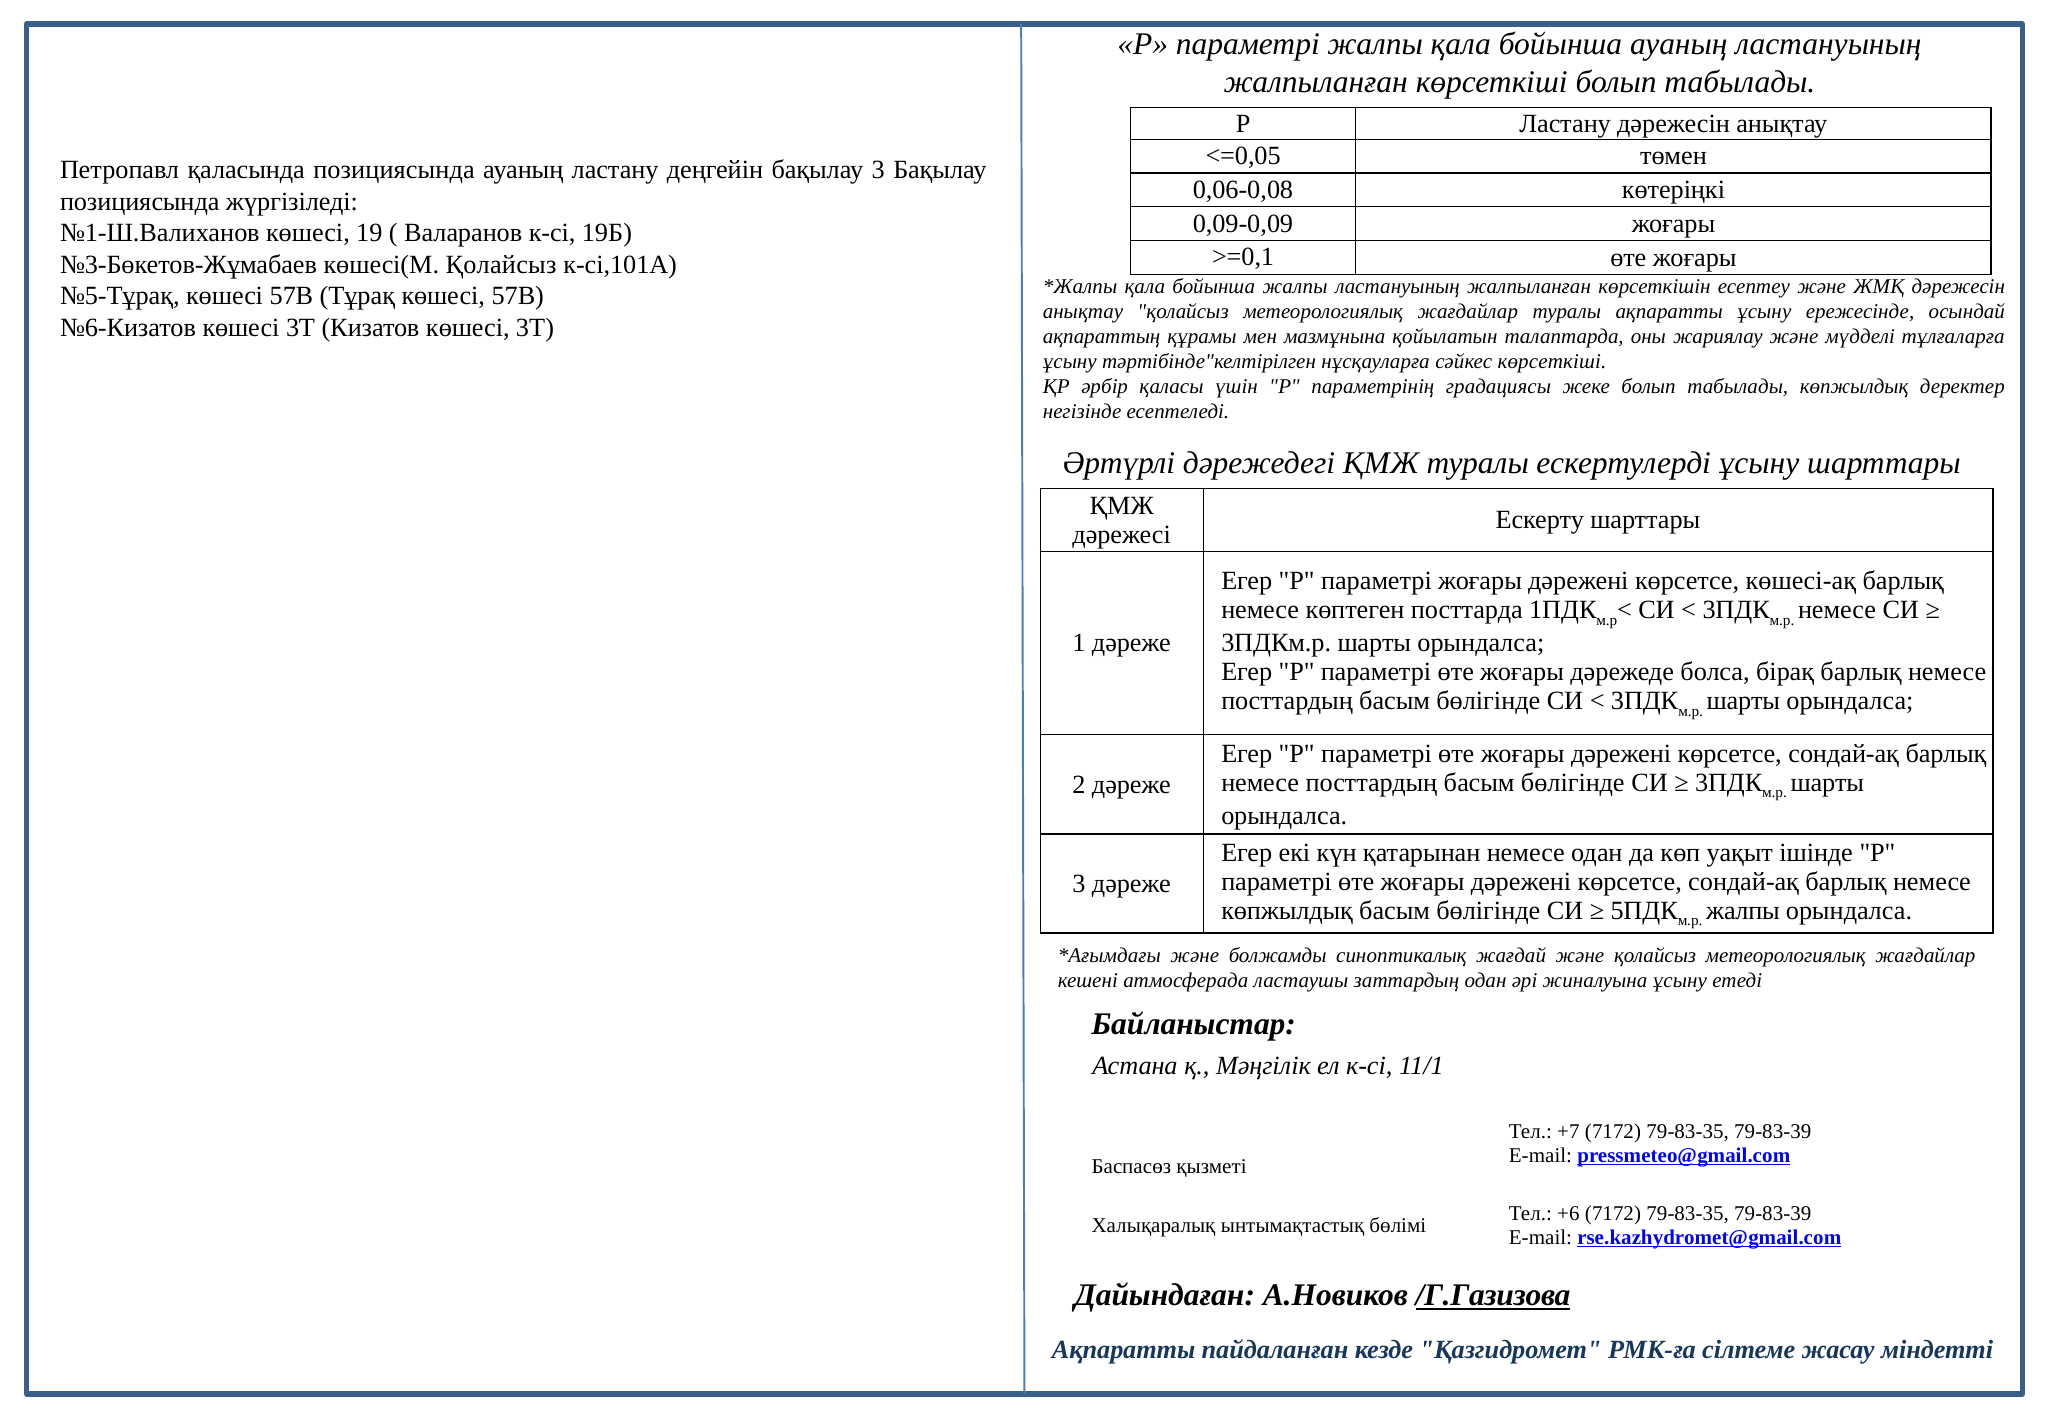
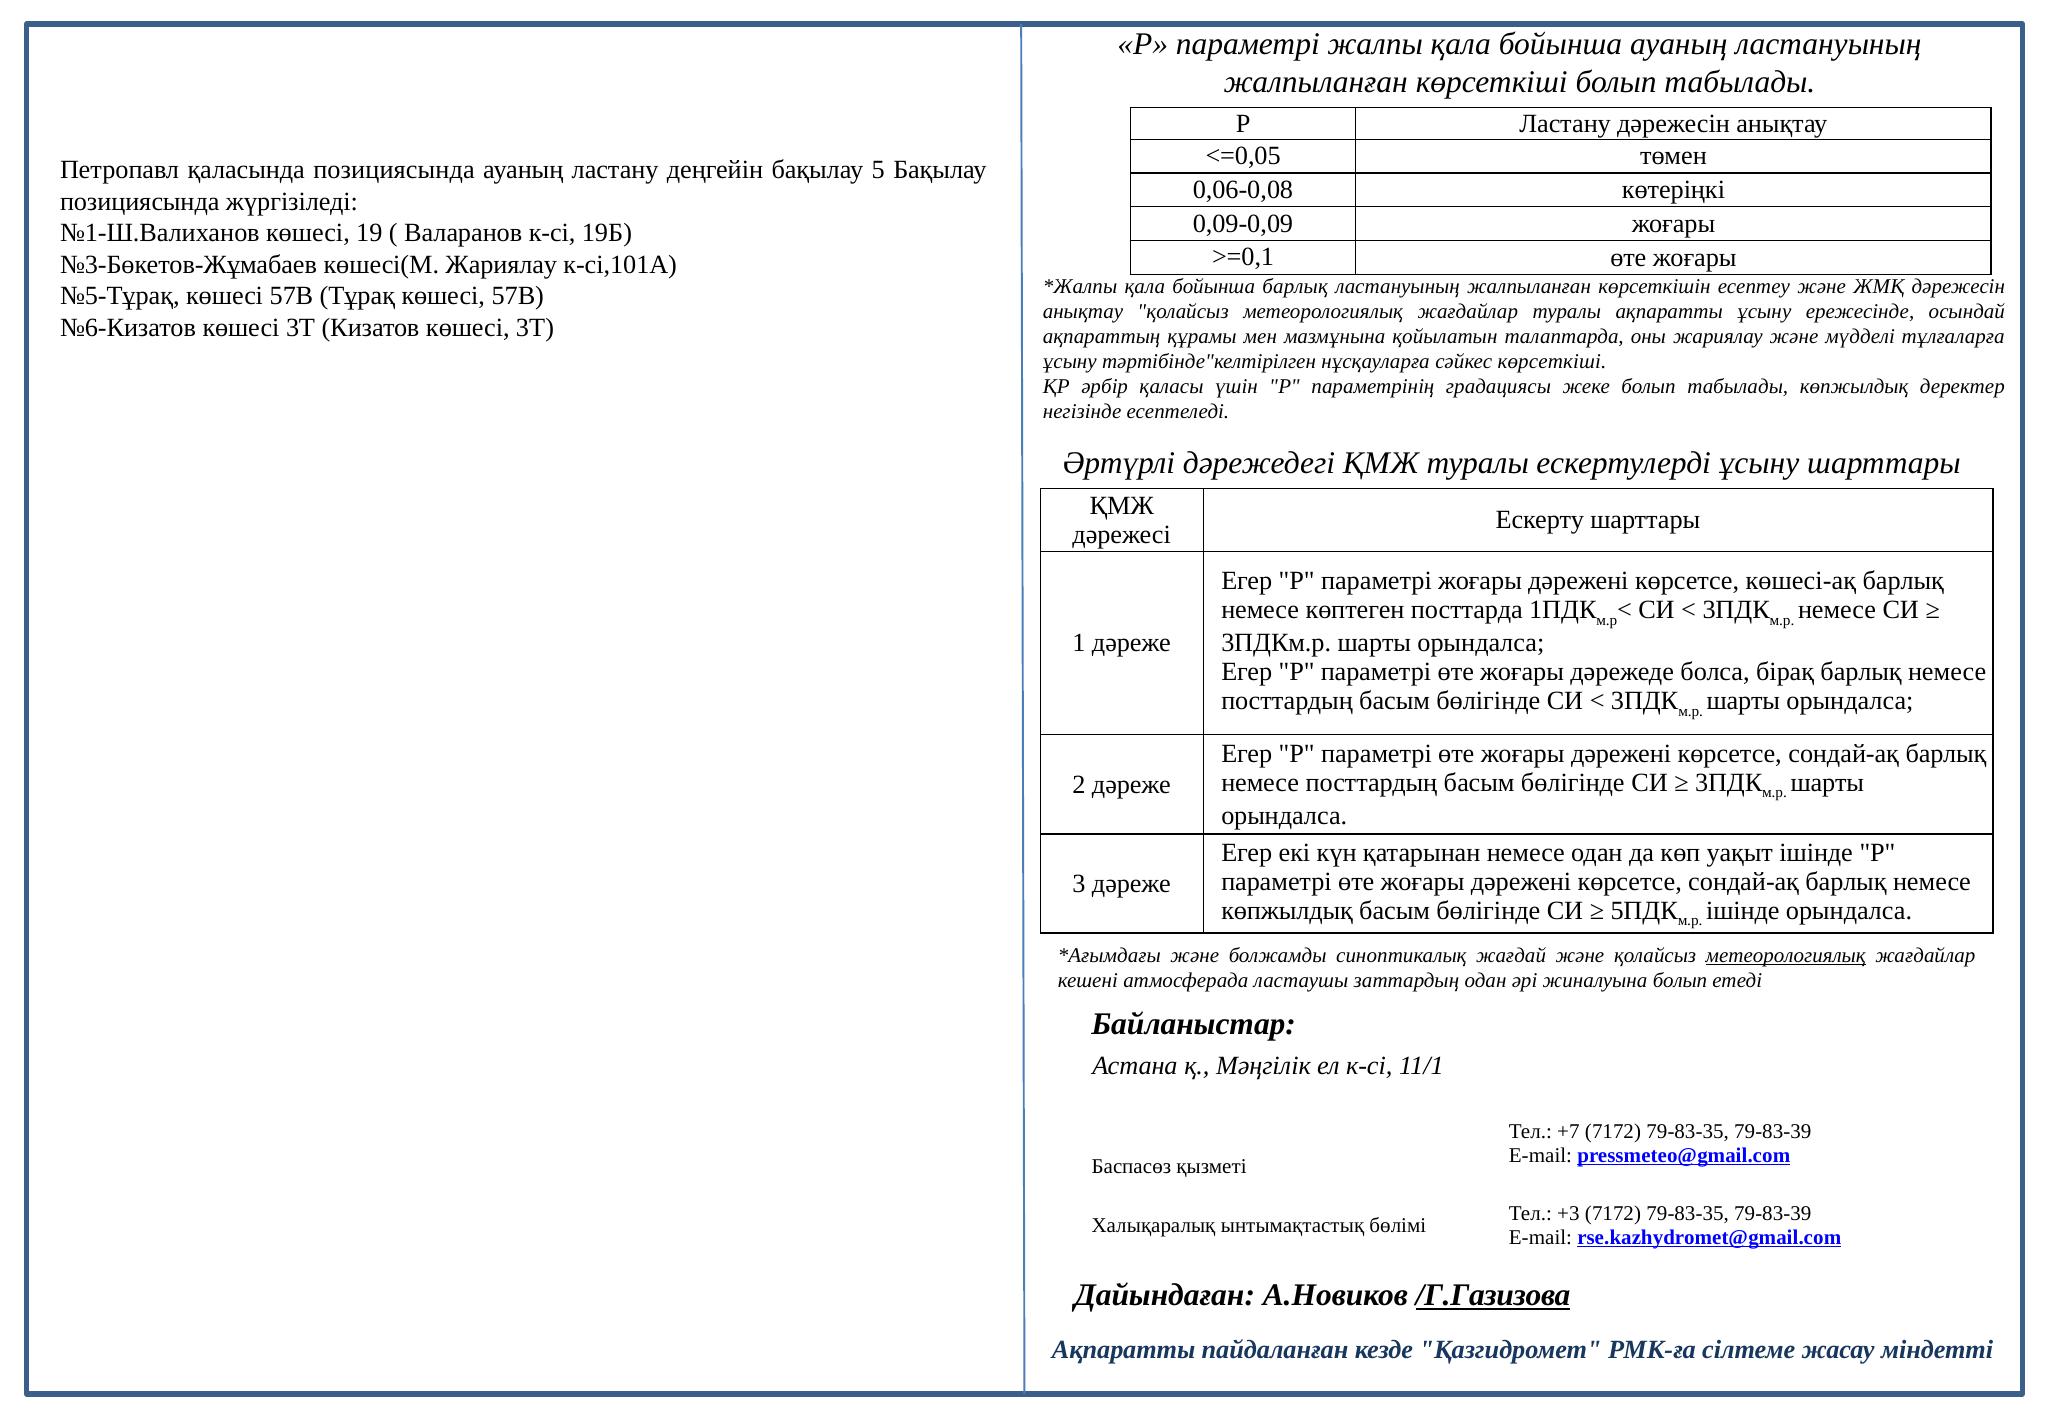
бақылау 3: 3 -> 5
көшесі(М Қолайсыз: Қолайсыз -> Жариялау
бойынша жалпы: жалпы -> барлық
жалпы at (1743, 911): жалпы -> ішінде
метеорологиялық at (1786, 956) underline: none -> present
жиналуына ұсыну: ұсыну -> болып
+6: +6 -> +3
